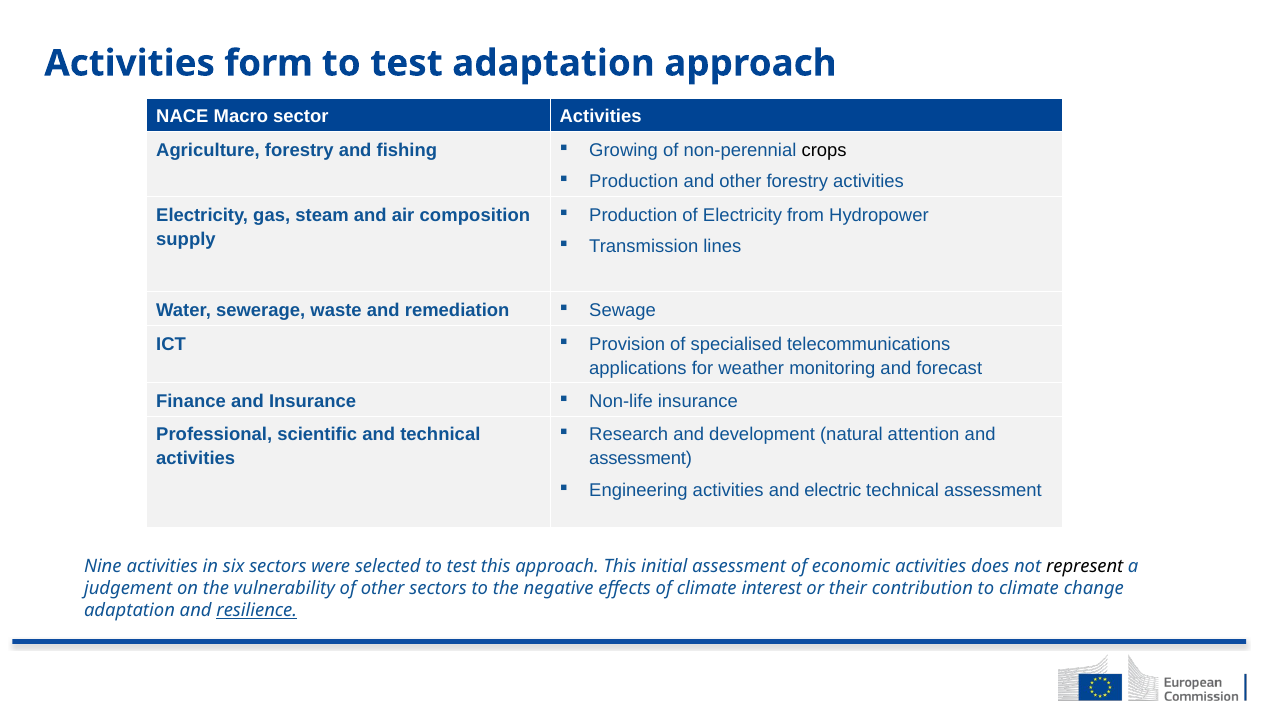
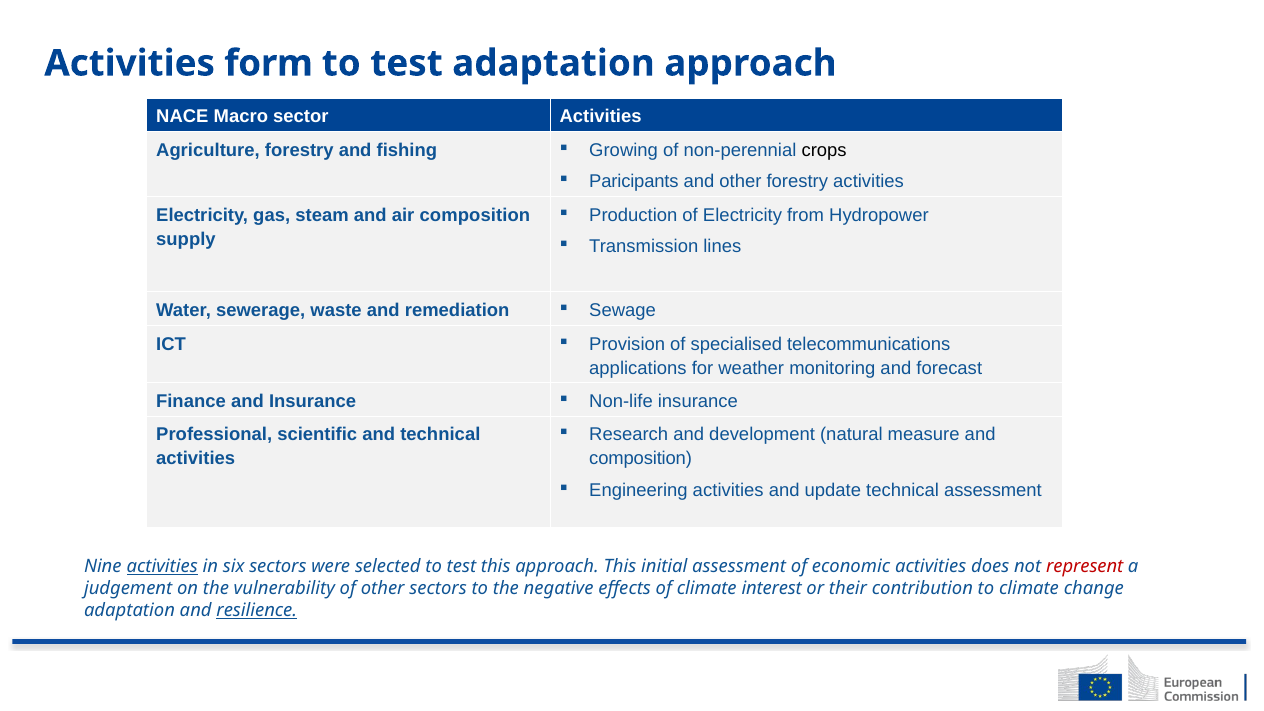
Production at (634, 182): Production -> Paricipants
attention: attention -> measure
assessment at (641, 459): assessment -> composition
electric: electric -> update
activities at (162, 567) underline: none -> present
represent colour: black -> red
